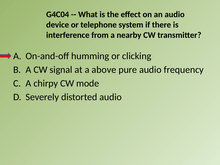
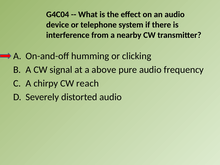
mode: mode -> reach
